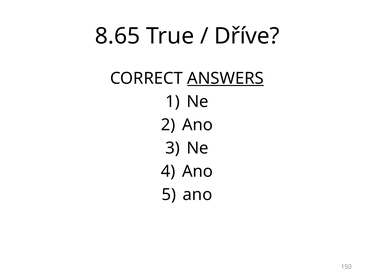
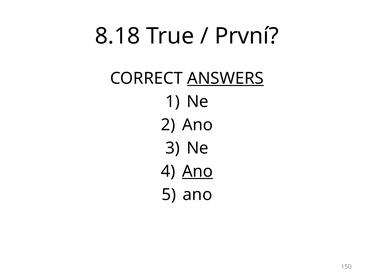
8.65: 8.65 -> 8.18
Dříve: Dříve -> První
Ano at (197, 172) underline: none -> present
